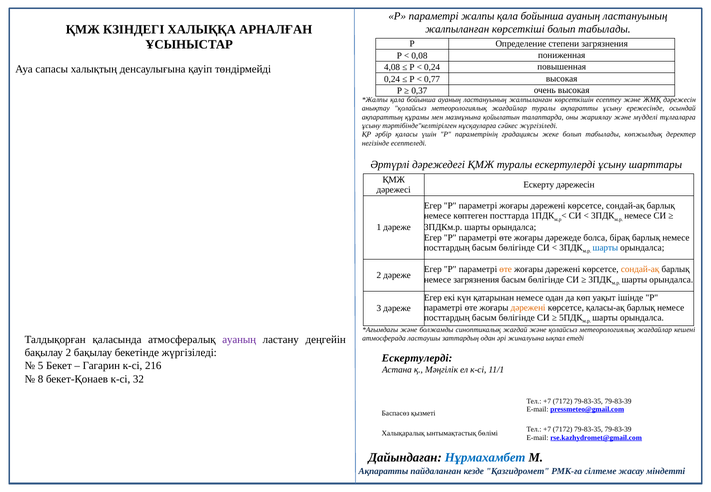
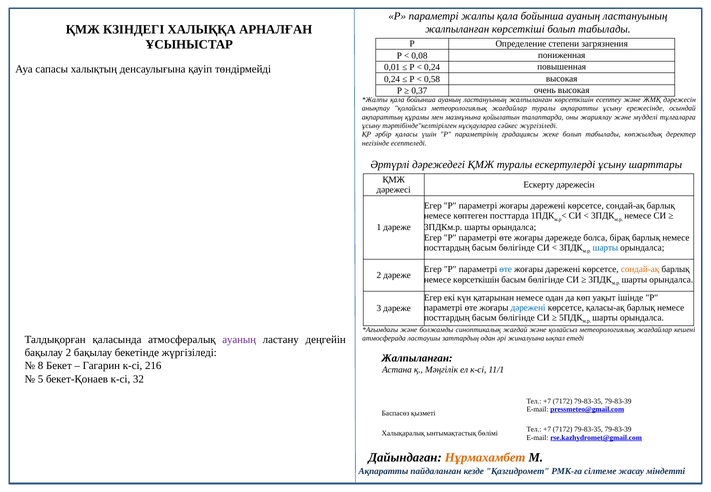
4,08: 4,08 -> 0,01
0,77: 0,77 -> 0,58
өте at (506, 270) colour: orange -> blue
немесе загрязнения: загрязнения -> көрсеткішін
дәрежені at (528, 308) colour: orange -> blue
Ескертулерді at (417, 358): Ескертулерді -> Жалпыланған
5: 5 -> 8
8: 8 -> 5
Нұрмахамбет colour: blue -> orange
